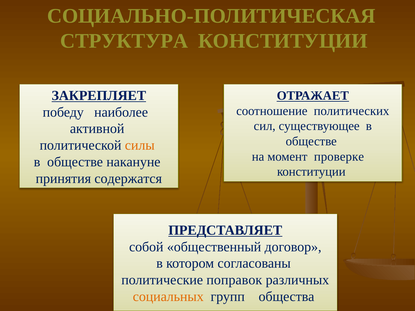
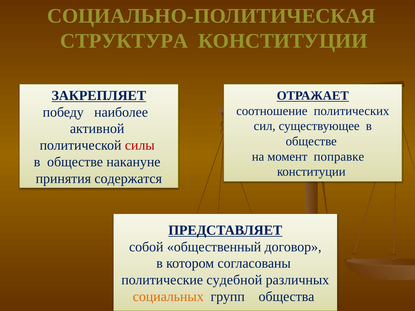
силы colour: orange -> red
проверке: проверке -> поправке
поправок: поправок -> судебной
